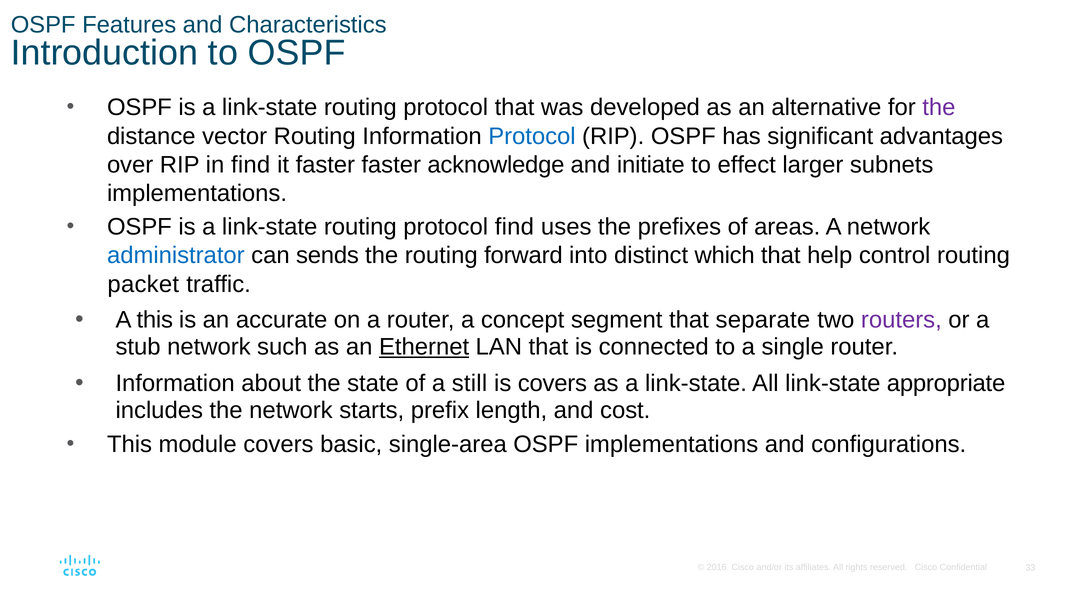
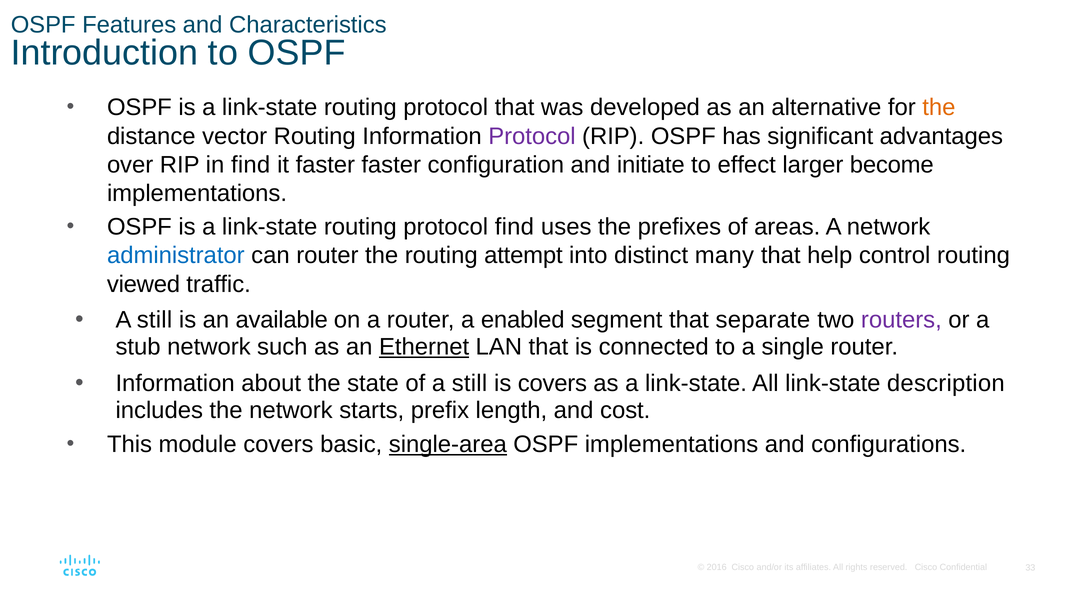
the at (939, 108) colour: purple -> orange
Protocol at (532, 136) colour: blue -> purple
acknowledge: acknowledge -> configuration
subnets: subnets -> become
can sends: sends -> router
forward: forward -> attempt
which: which -> many
packet: packet -> viewed
this at (155, 320): this -> still
accurate: accurate -> available
concept: concept -> enabled
appropriate: appropriate -> description
single-area underline: none -> present
